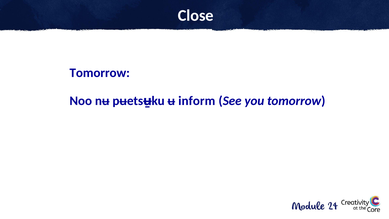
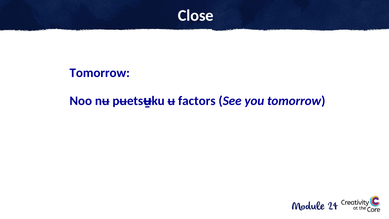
inform: inform -> factors
